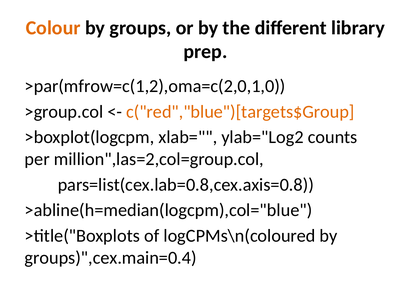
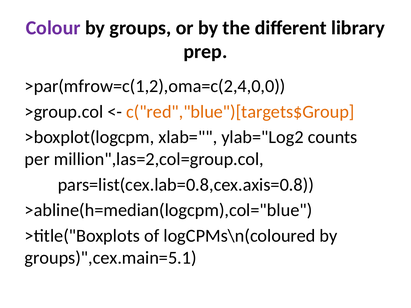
Colour colour: orange -> purple
>par(mfrow=c(1,2),oma=c(2,0,1,0: >par(mfrow=c(1,2),oma=c(2,0,1,0 -> >par(mfrow=c(1,2),oma=c(2,4,0,0
groups)",cex.main=0.4: groups)",cex.main=0.4 -> groups)",cex.main=5.1
